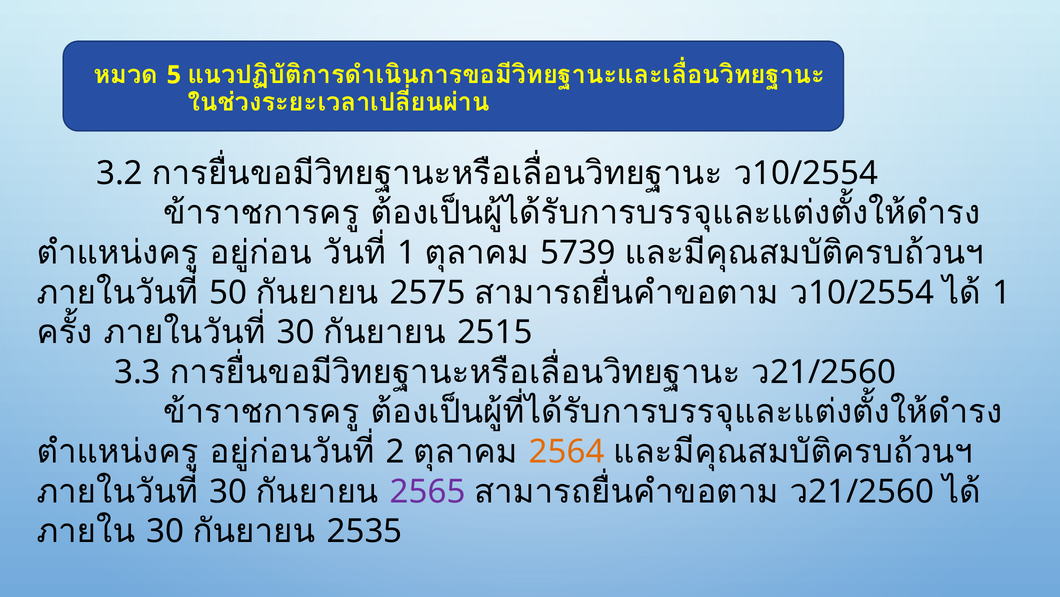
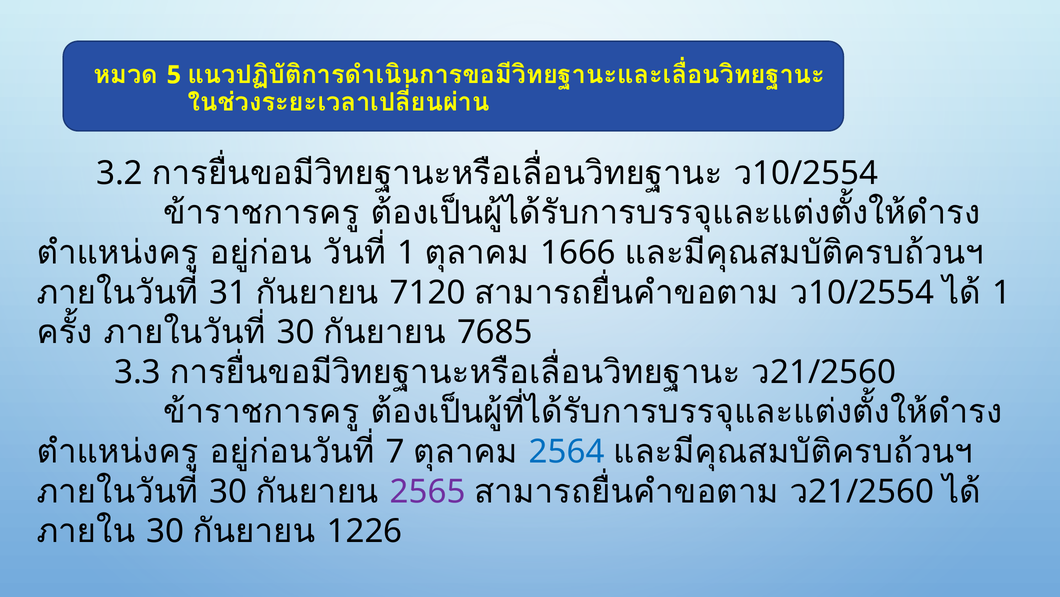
5739: 5739 -> 1666
50: 50 -> 31
2575: 2575 -> 7120
2515: 2515 -> 7685
2: 2 -> 7
2564 colour: orange -> blue
2535: 2535 -> 1226
